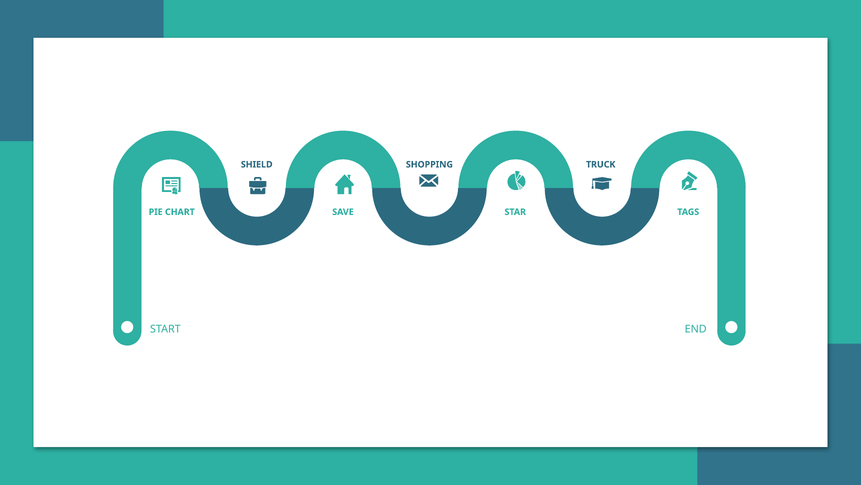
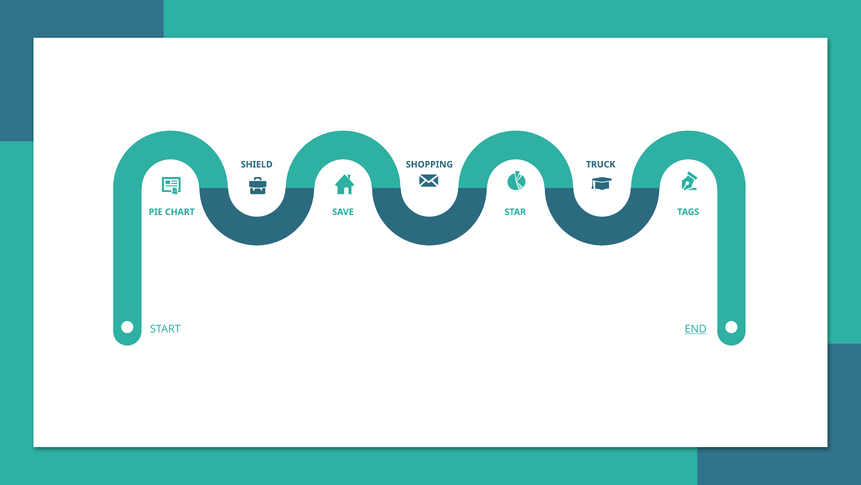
END underline: none -> present
